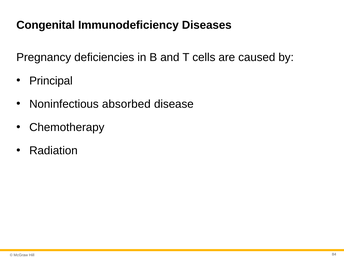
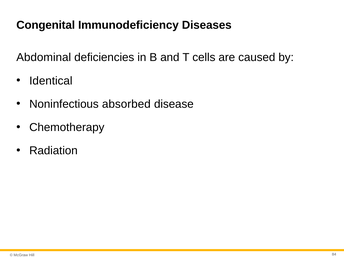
Pregnancy: Pregnancy -> Abdominal
Principal: Principal -> Identical
